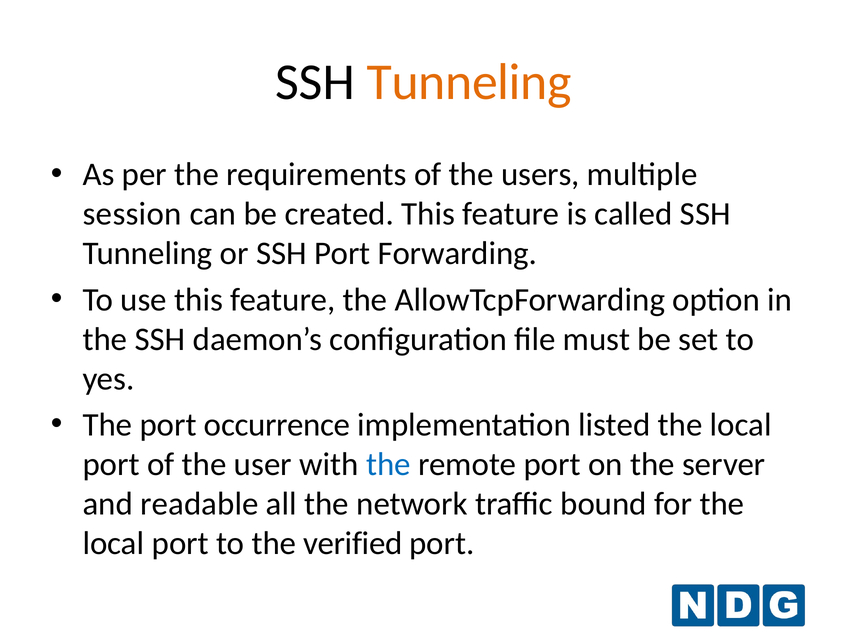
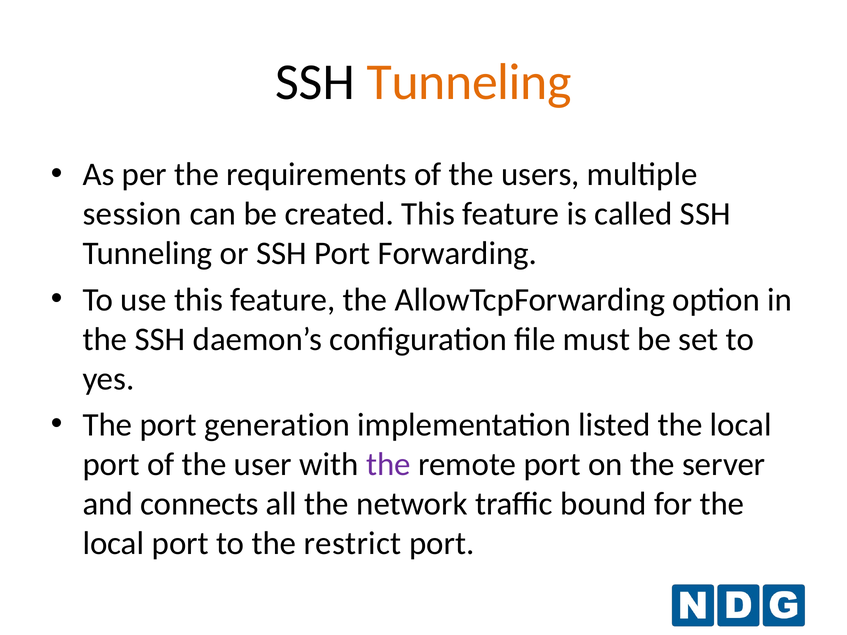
occurrence: occurrence -> generation
the at (388, 465) colour: blue -> purple
readable: readable -> connects
verified: verified -> restrict
